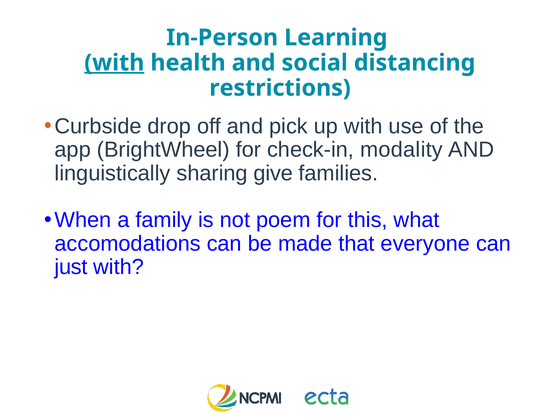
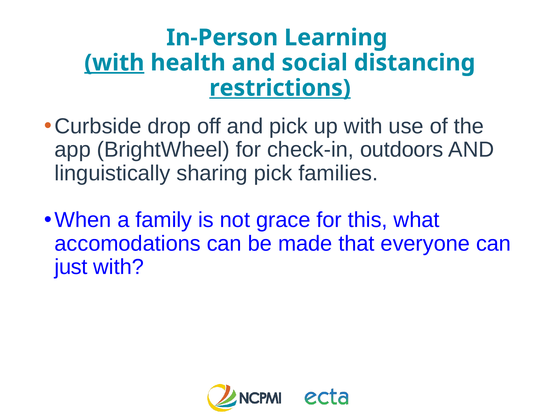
restrictions underline: none -> present
modality: modality -> outdoors
sharing give: give -> pick
poem: poem -> grace
